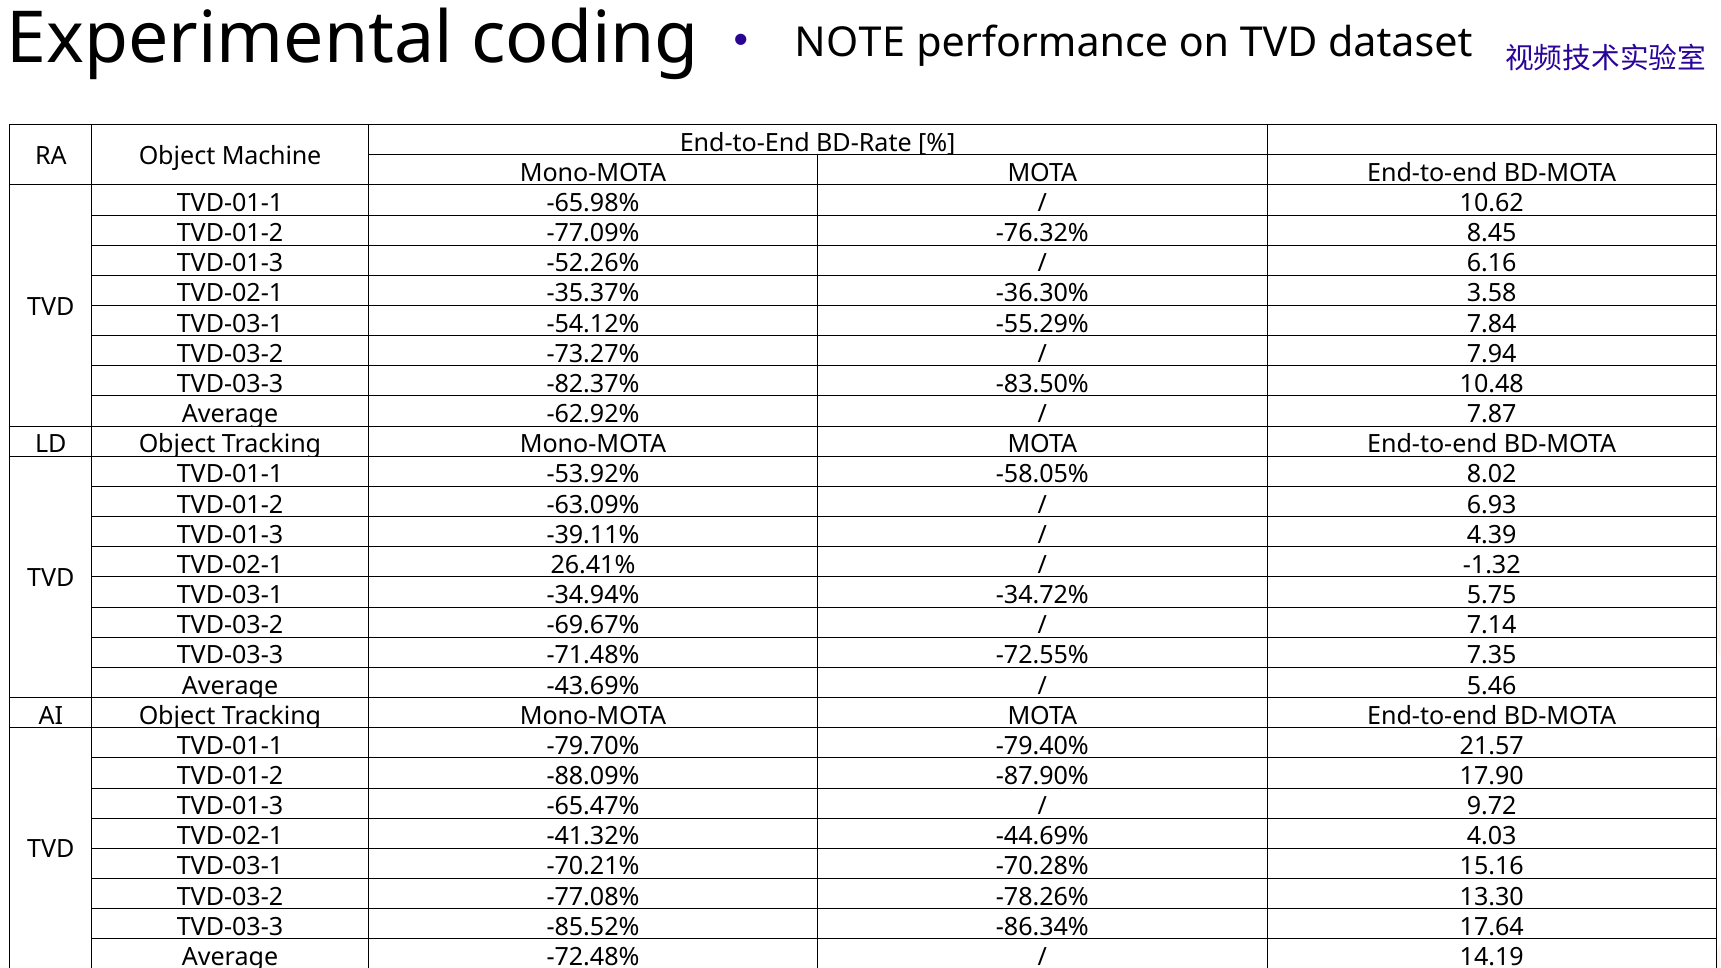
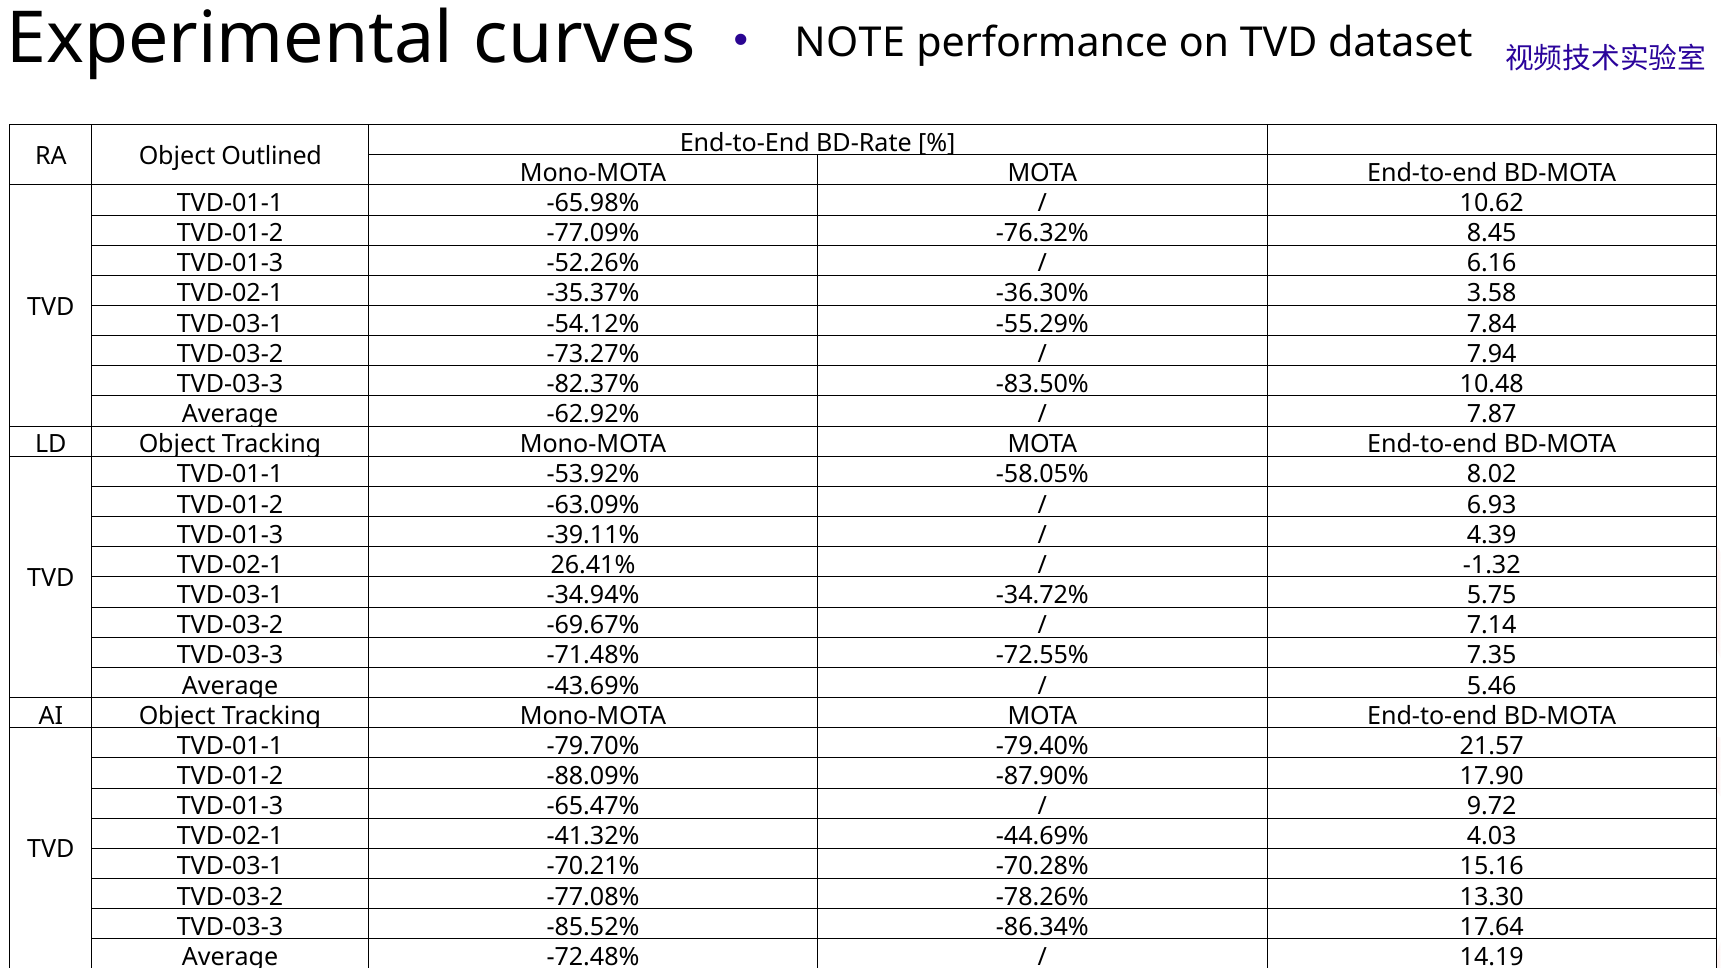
Experimental coding: coding -> curves
Object Machine: Machine -> Outlined
